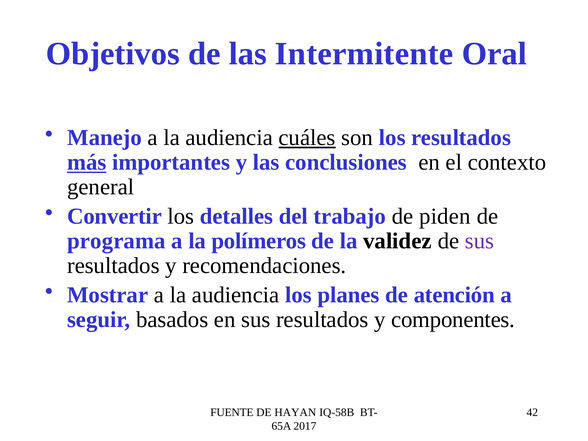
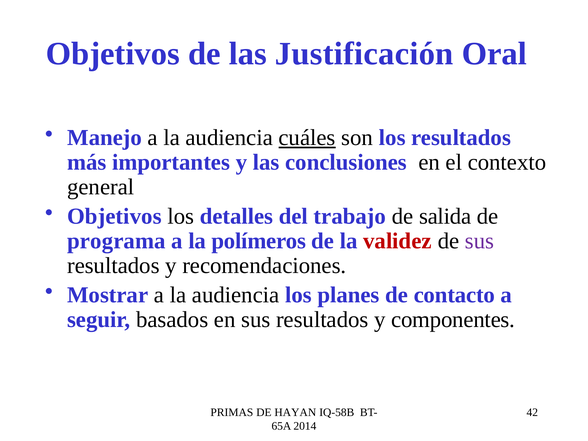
Intermitente: Intermitente -> Justificación
más underline: present -> none
Convertir at (115, 216): Convertir -> Objetivos
piden: piden -> salida
validez colour: black -> red
atención: atención -> contacto
FUENTE: FUENTE -> PRIMAS
2017: 2017 -> 2014
